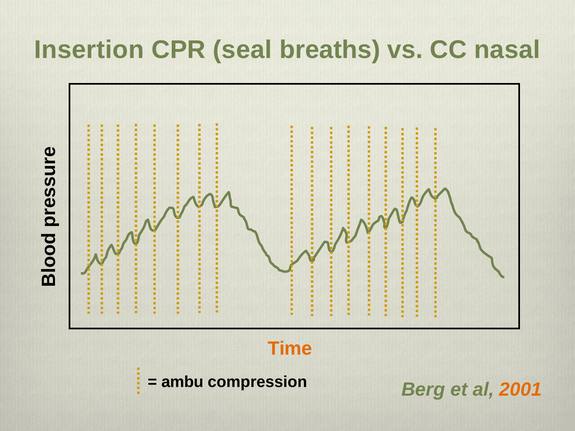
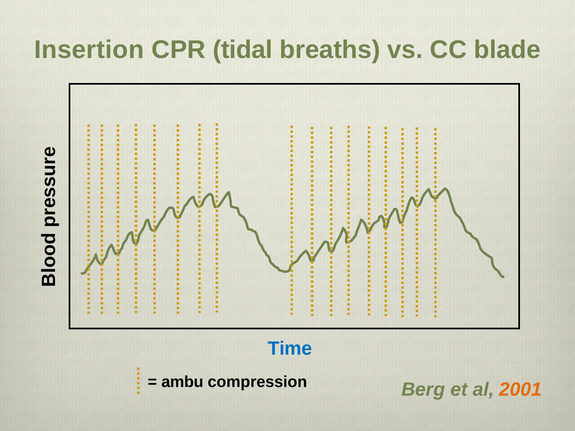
seal: seal -> tidal
nasal: nasal -> blade
Time colour: orange -> blue
